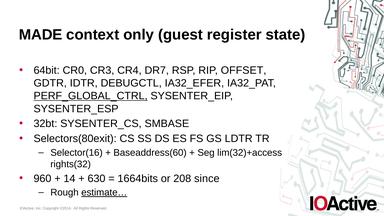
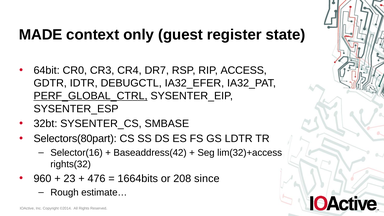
OFFSET: OFFSET -> ACCESS
Selectors(80exit: Selectors(80exit -> Selectors(80part
Baseaddress(60: Baseaddress(60 -> Baseaddress(42
14: 14 -> 23
630: 630 -> 476
estimate… underline: present -> none
